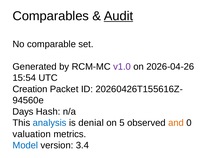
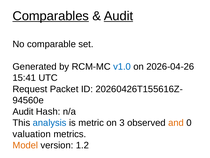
Comparables underline: none -> present
v1.0 colour: purple -> blue
15:54: 15:54 -> 15:41
Creation: Creation -> Request
Days at (23, 111): Days -> Audit
denial: denial -> metric
5: 5 -> 3
Model colour: blue -> orange
3.4: 3.4 -> 1.2
